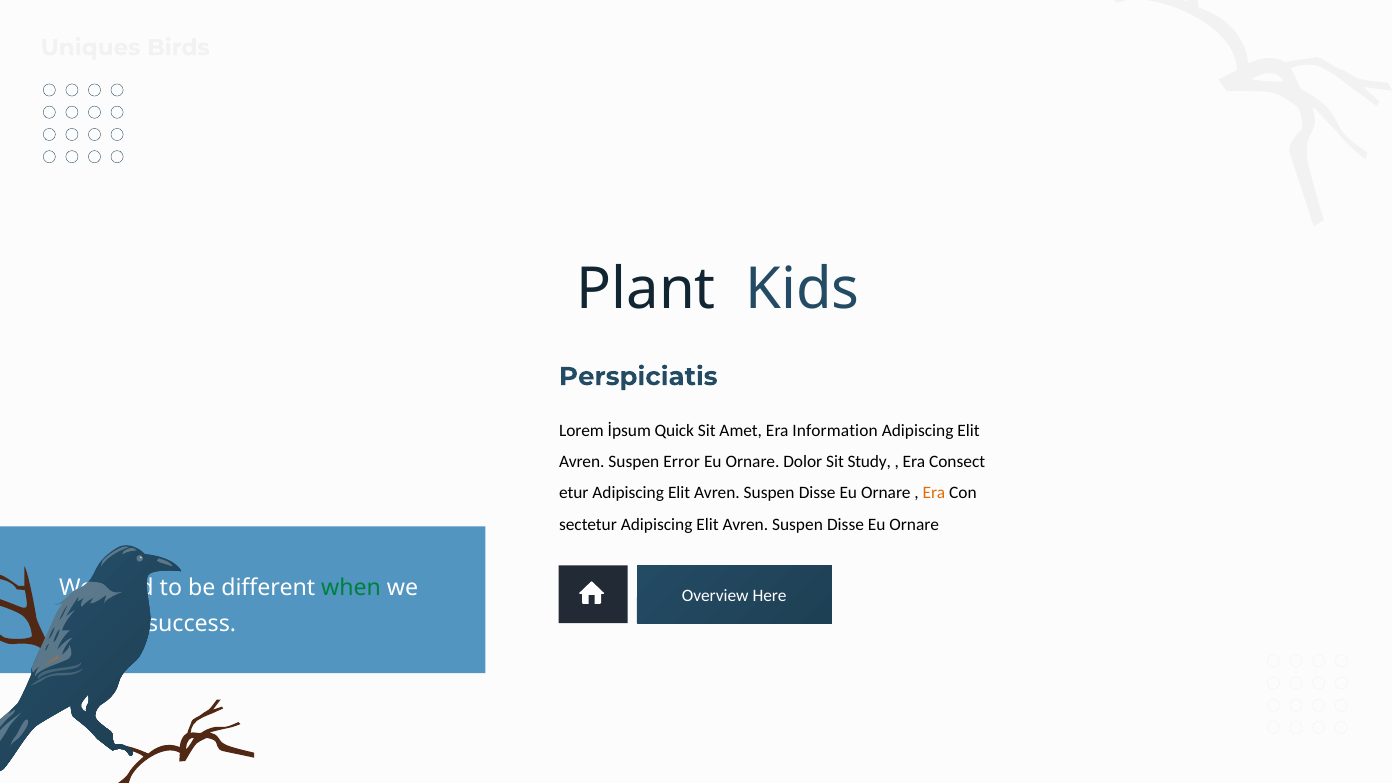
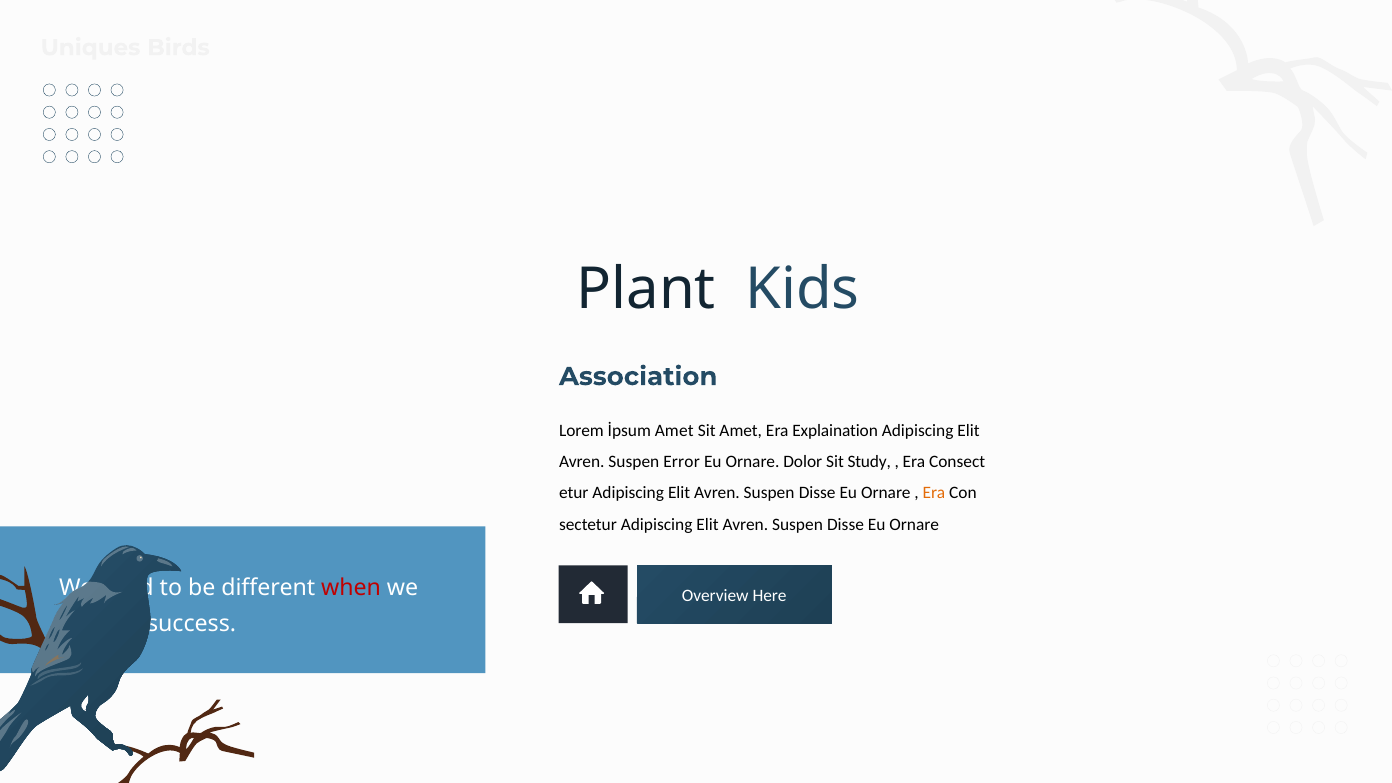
Perspiciatis: Perspiciatis -> Association
İpsum Quick: Quick -> Amet
Information: Information -> Explaination
when colour: green -> red
